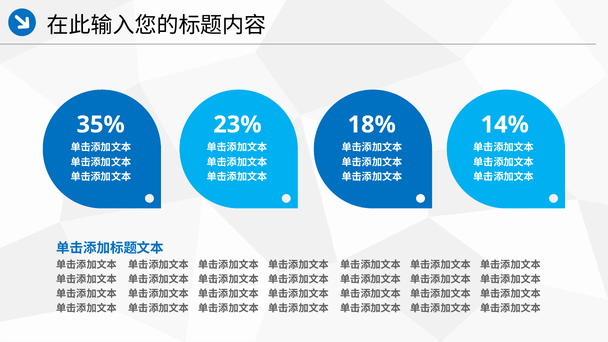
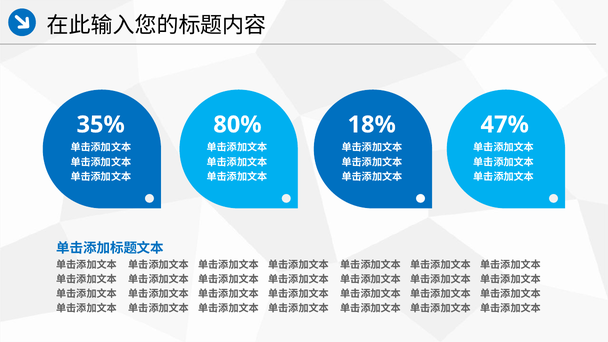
23%: 23% -> 80%
14%: 14% -> 47%
